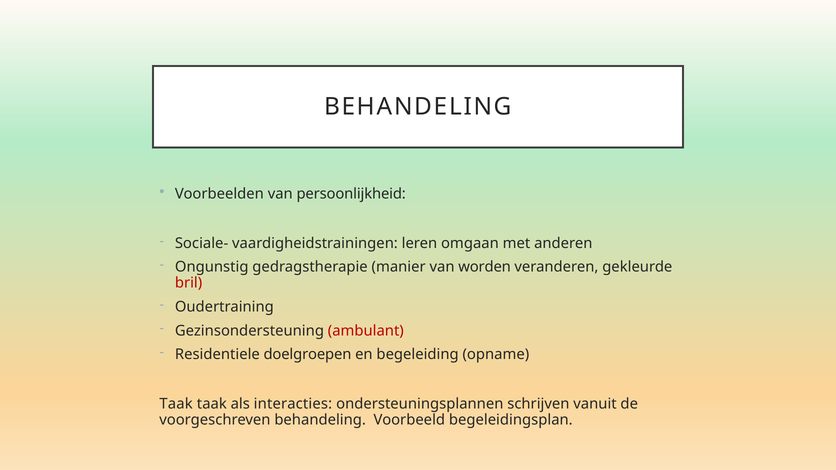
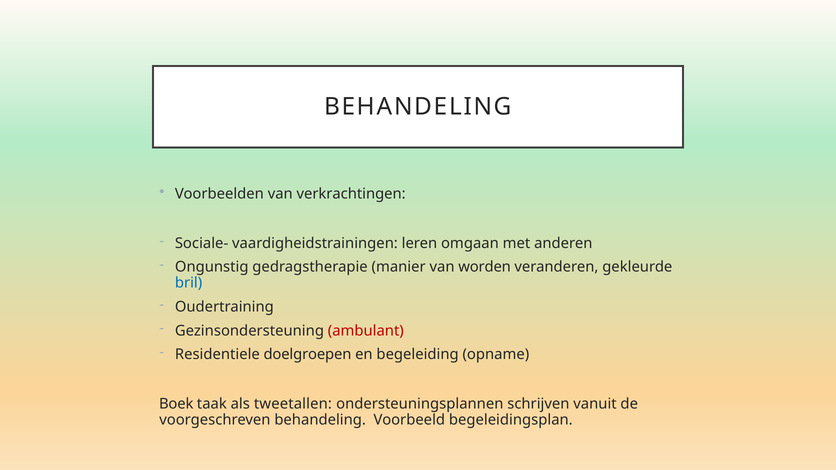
persoonlijkheid: persoonlijkheid -> verkrachtingen
bril colour: red -> blue
Taak at (176, 404): Taak -> Boek
interacties: interacties -> tweetallen
